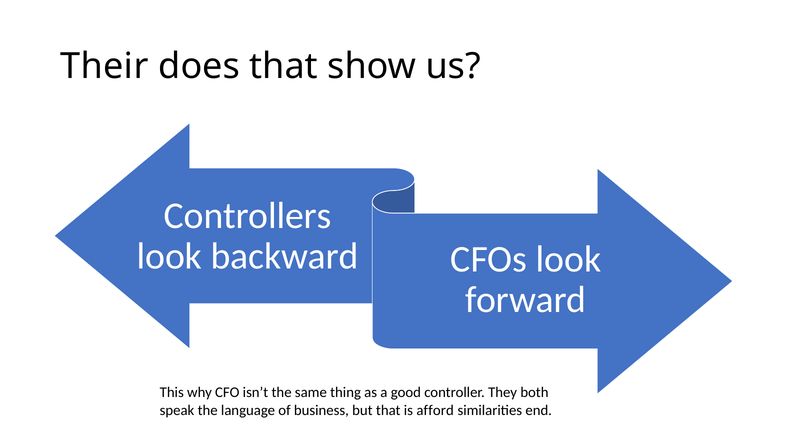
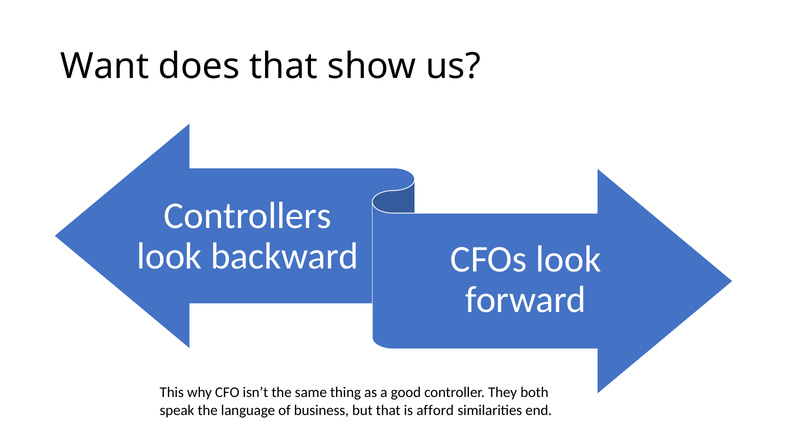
Their: Their -> Want
